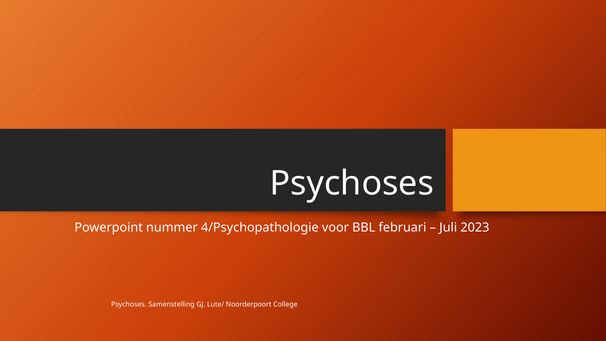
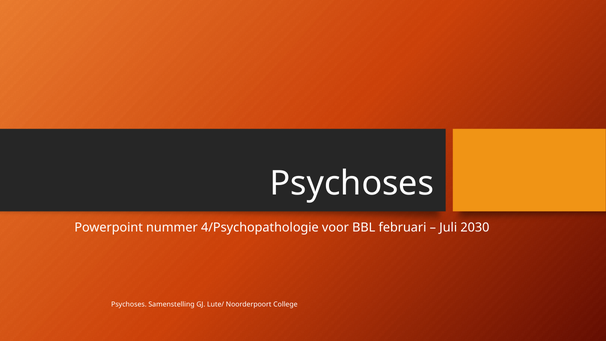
2023: 2023 -> 2030
